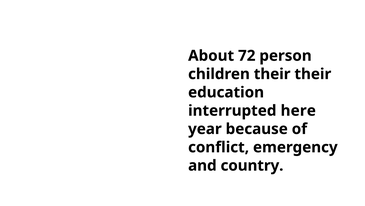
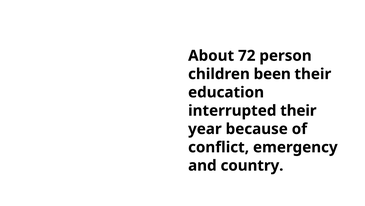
children their: their -> been
interrupted here: here -> their
